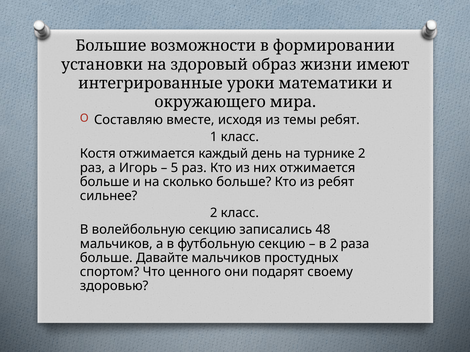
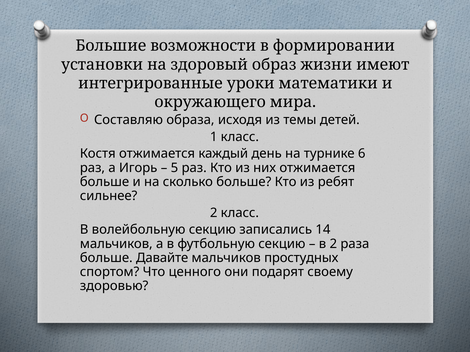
вместе: вместе -> образа
темы ребят: ребят -> детей
турнике 2: 2 -> 6
48: 48 -> 14
